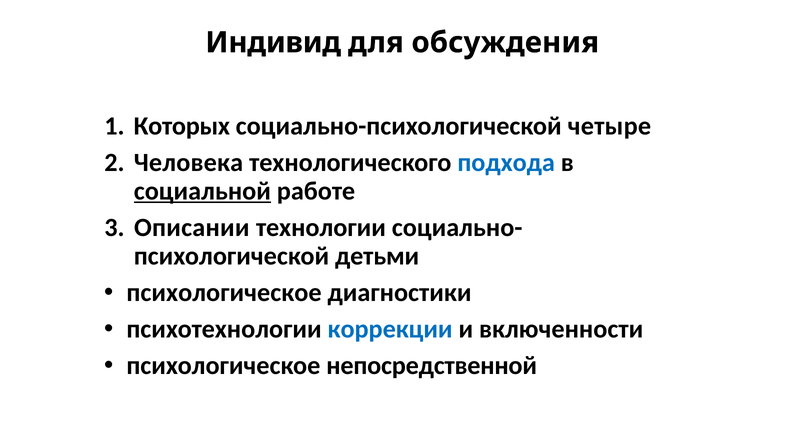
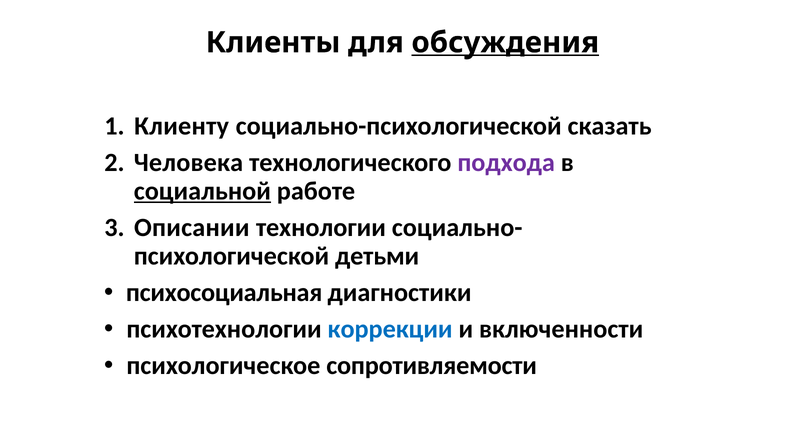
Индивид: Индивид -> Клиенты
обсуждения underline: none -> present
Которых: Которых -> Клиенту
четыре: четыре -> сказать
подхода colour: blue -> purple
психологическое at (224, 292): психологическое -> психосоциальная
непосредственной: непосредственной -> сопротивляемости
